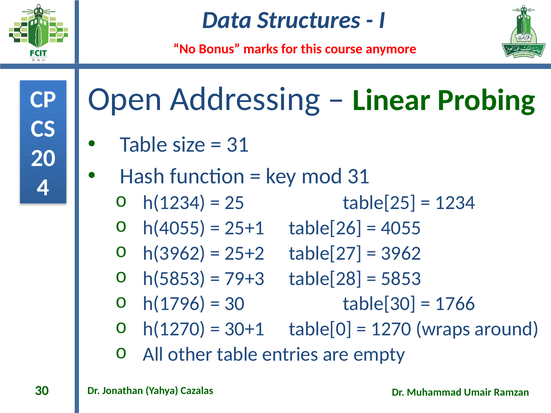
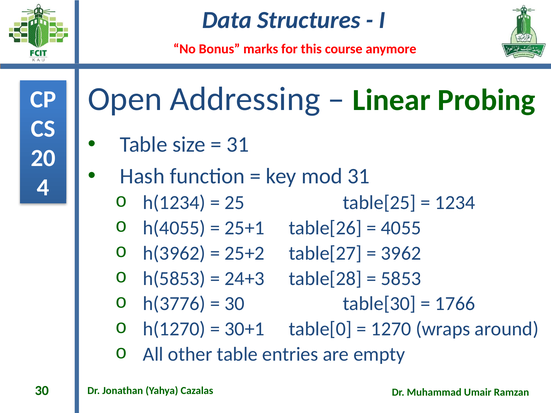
79+3: 79+3 -> 24+3
h(1796: h(1796 -> h(3776
